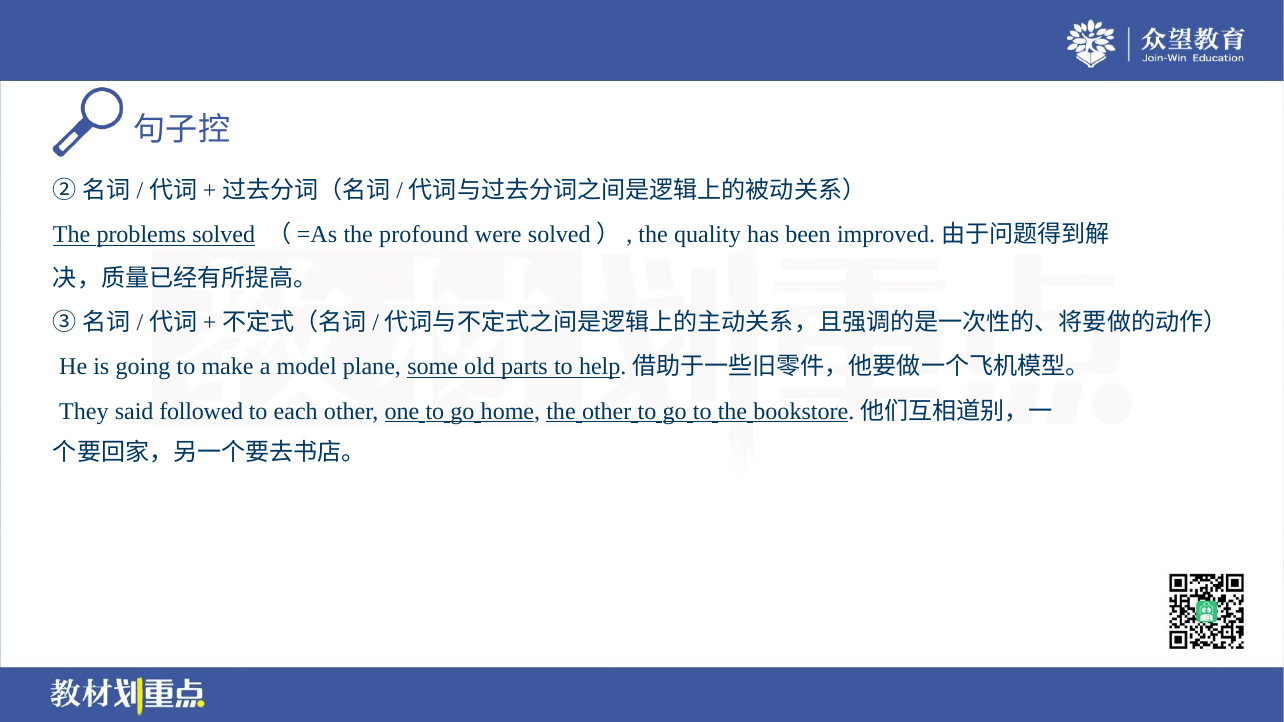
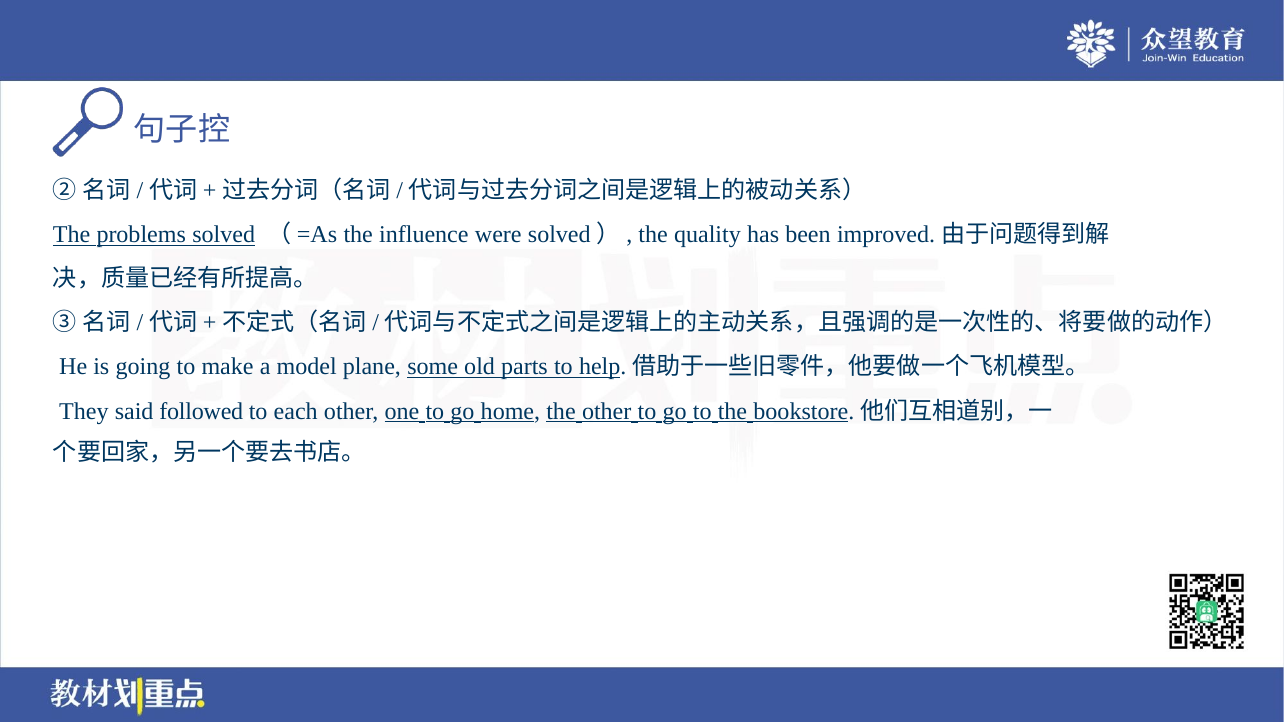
profound: profound -> influence
